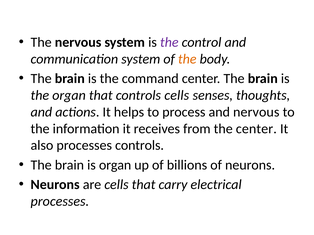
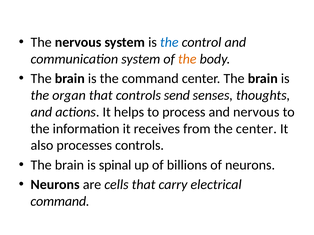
the at (169, 42) colour: purple -> blue
controls cells: cells -> send
is organ: organ -> spinal
processes at (60, 202): processes -> command
